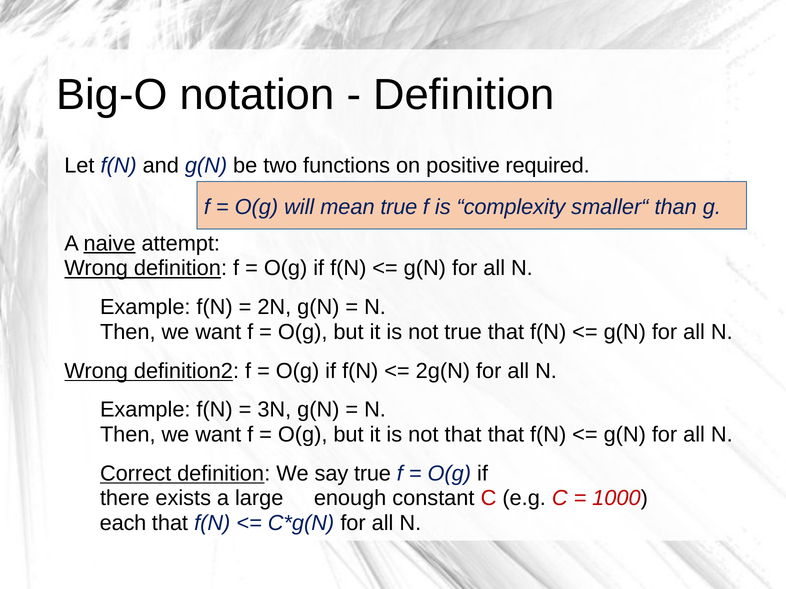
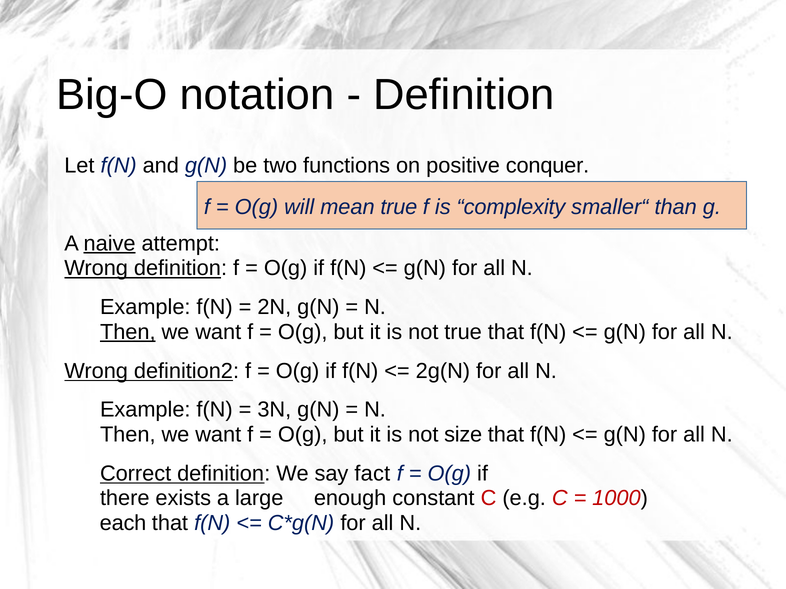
required: required -> conquer
Then at (128, 332) underline: none -> present
not that: that -> size
say true: true -> fact
